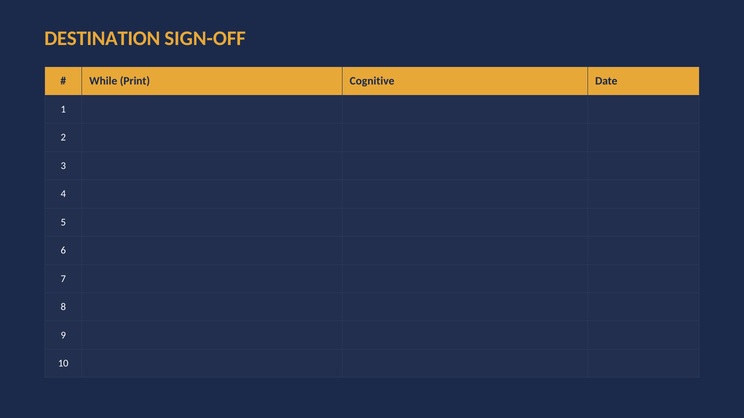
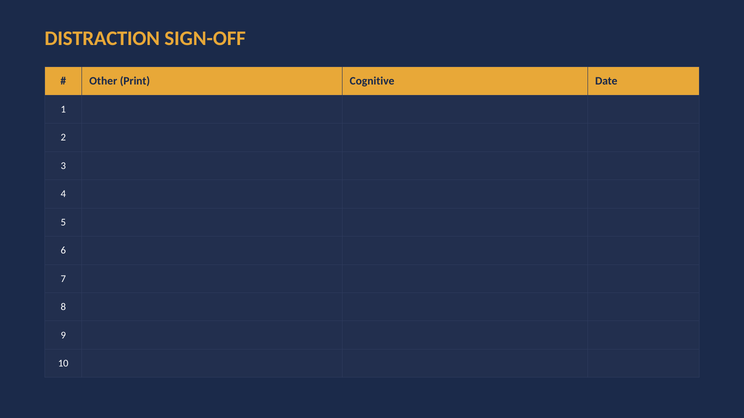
DESTINATION: DESTINATION -> DISTRACTION
While: While -> Other
